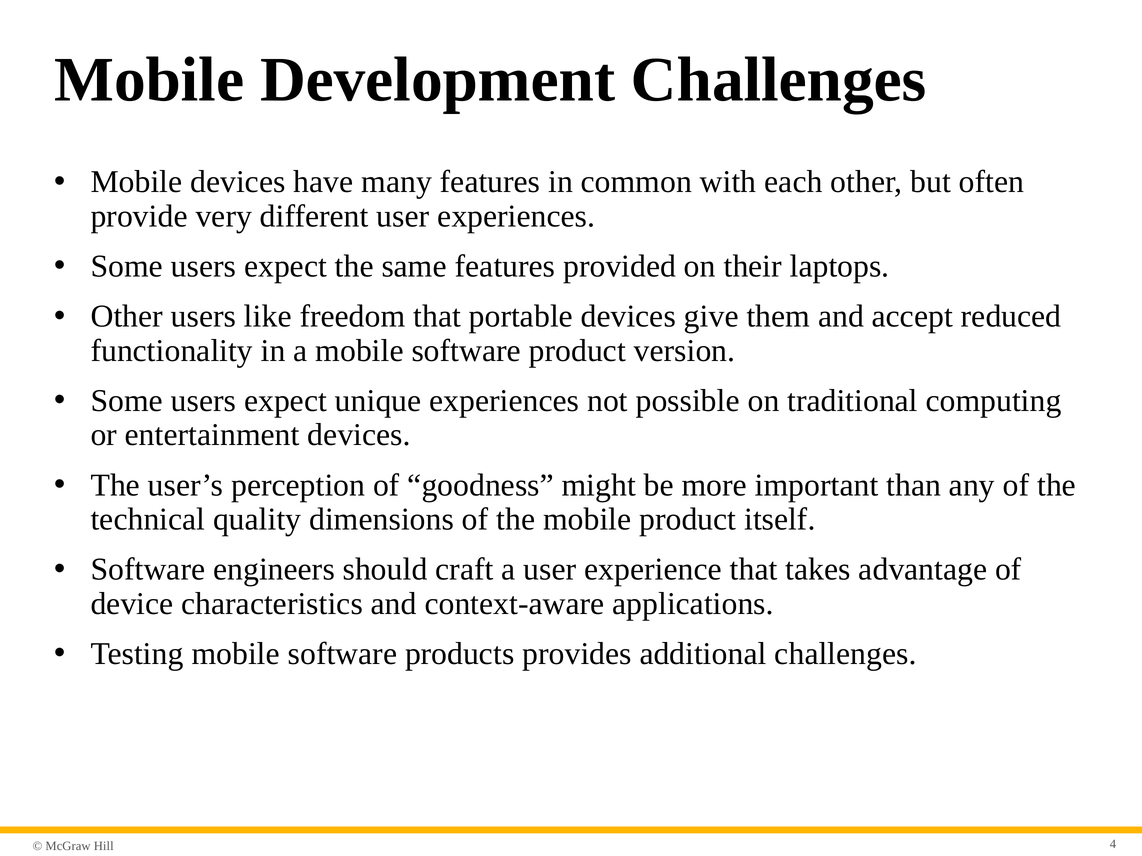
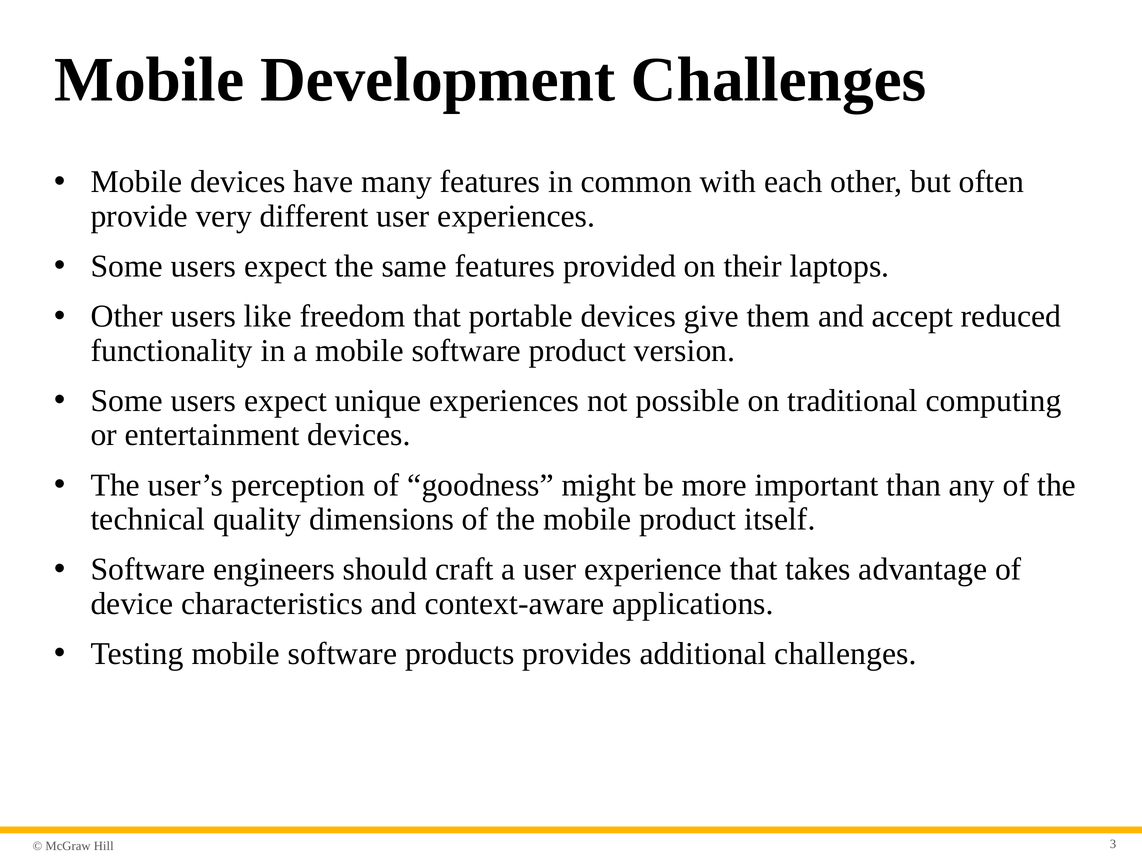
4: 4 -> 3
